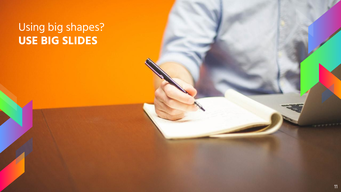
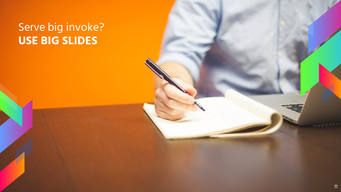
Using: Using -> Serve
shapes: shapes -> invoke
